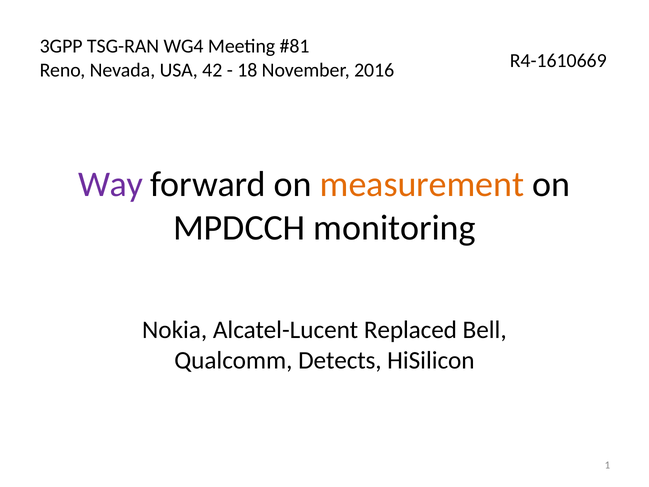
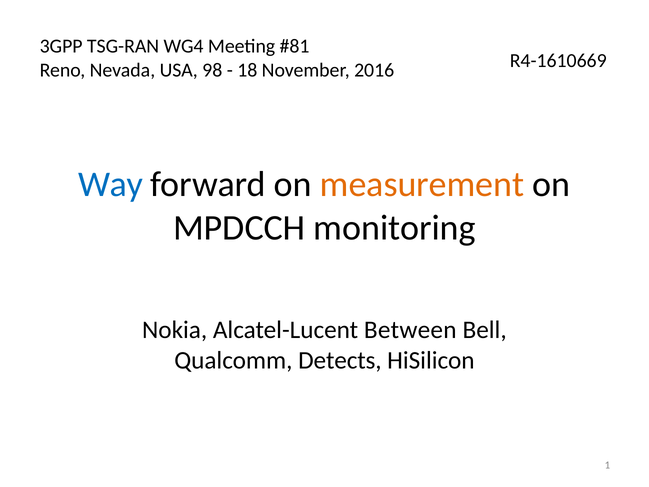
42: 42 -> 98
Way colour: purple -> blue
Replaced: Replaced -> Between
